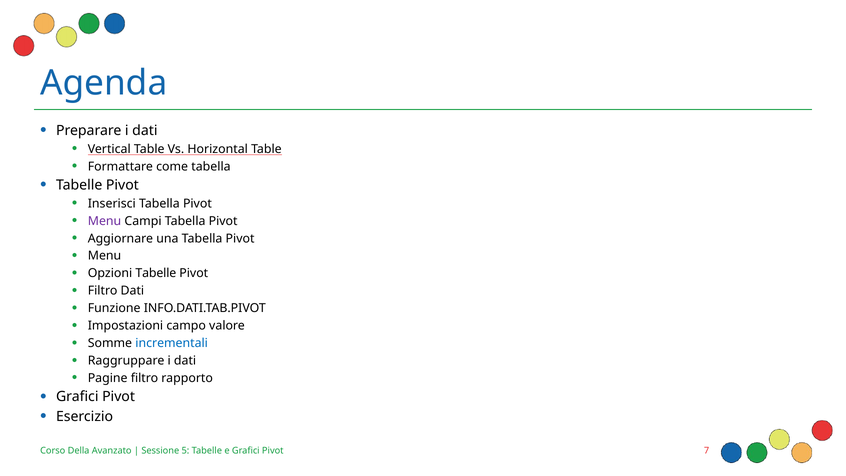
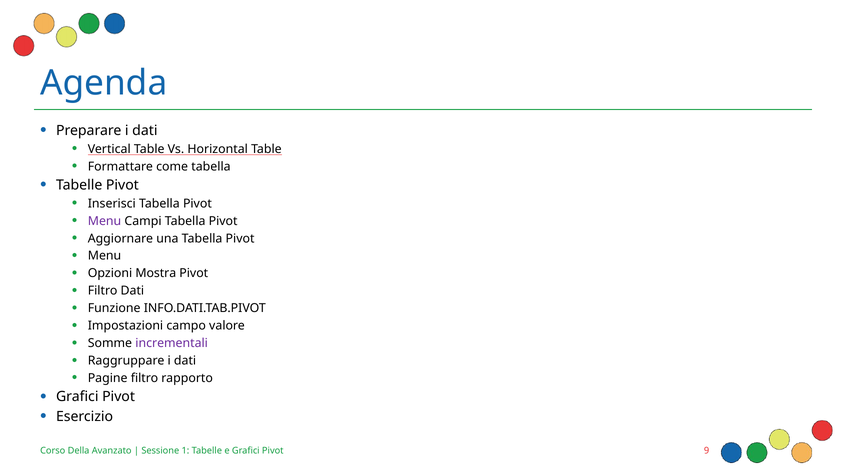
Opzioni Tabelle: Tabelle -> Mostra
incrementali colour: blue -> purple
5: 5 -> 1
7: 7 -> 9
